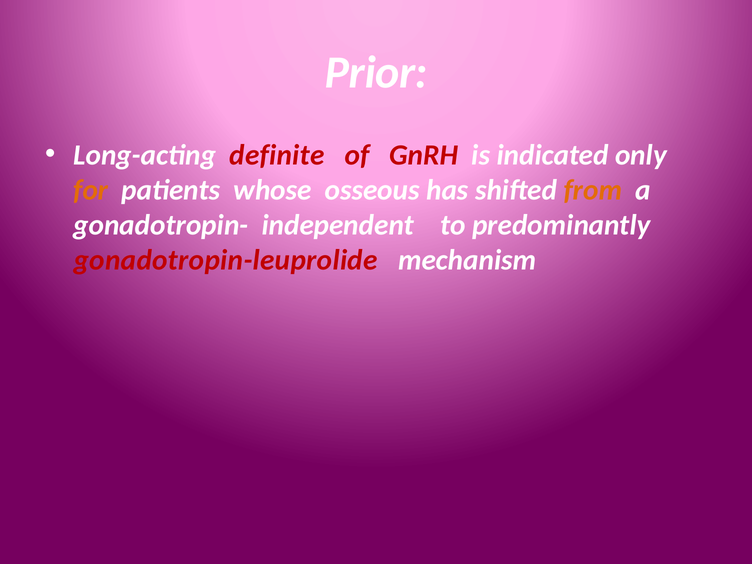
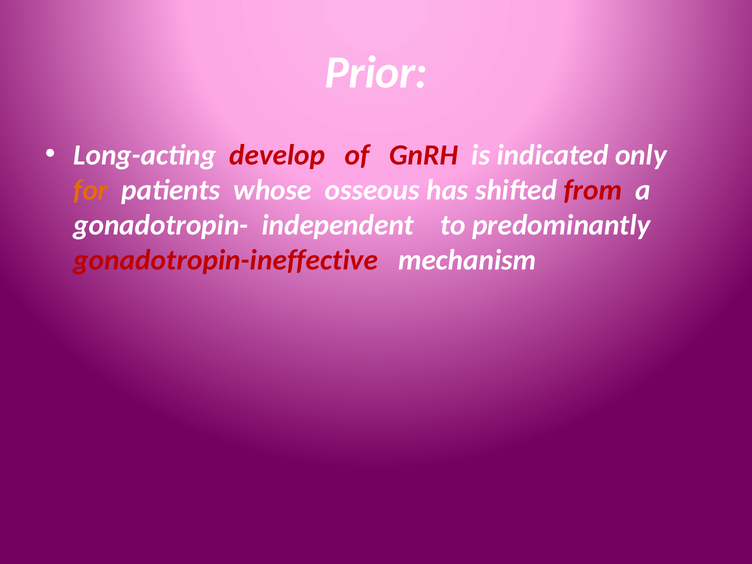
definite: definite -> develop
from colour: orange -> red
gonadotropin-leuprolide: gonadotropin-leuprolide -> gonadotropin-ineffective
